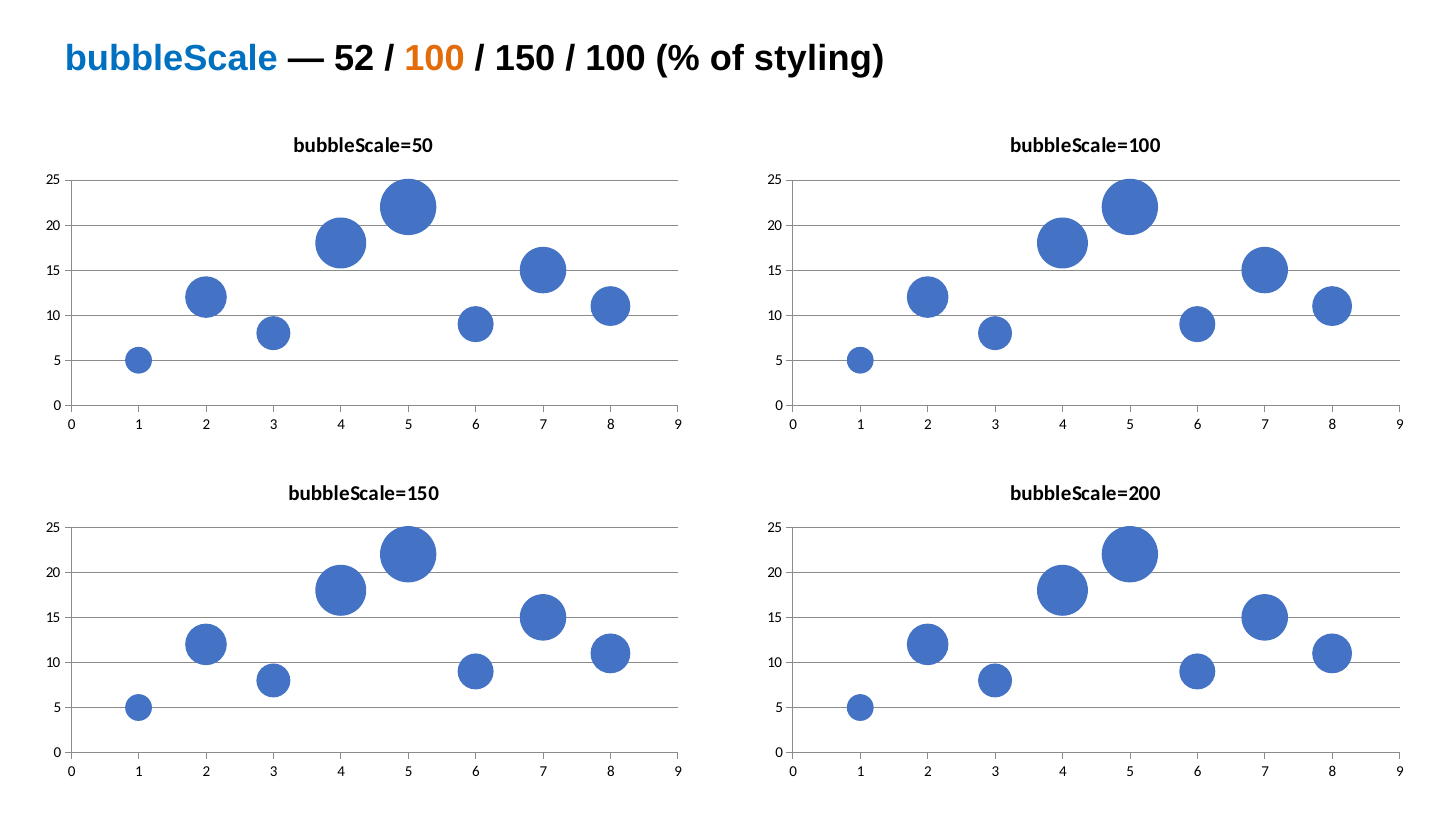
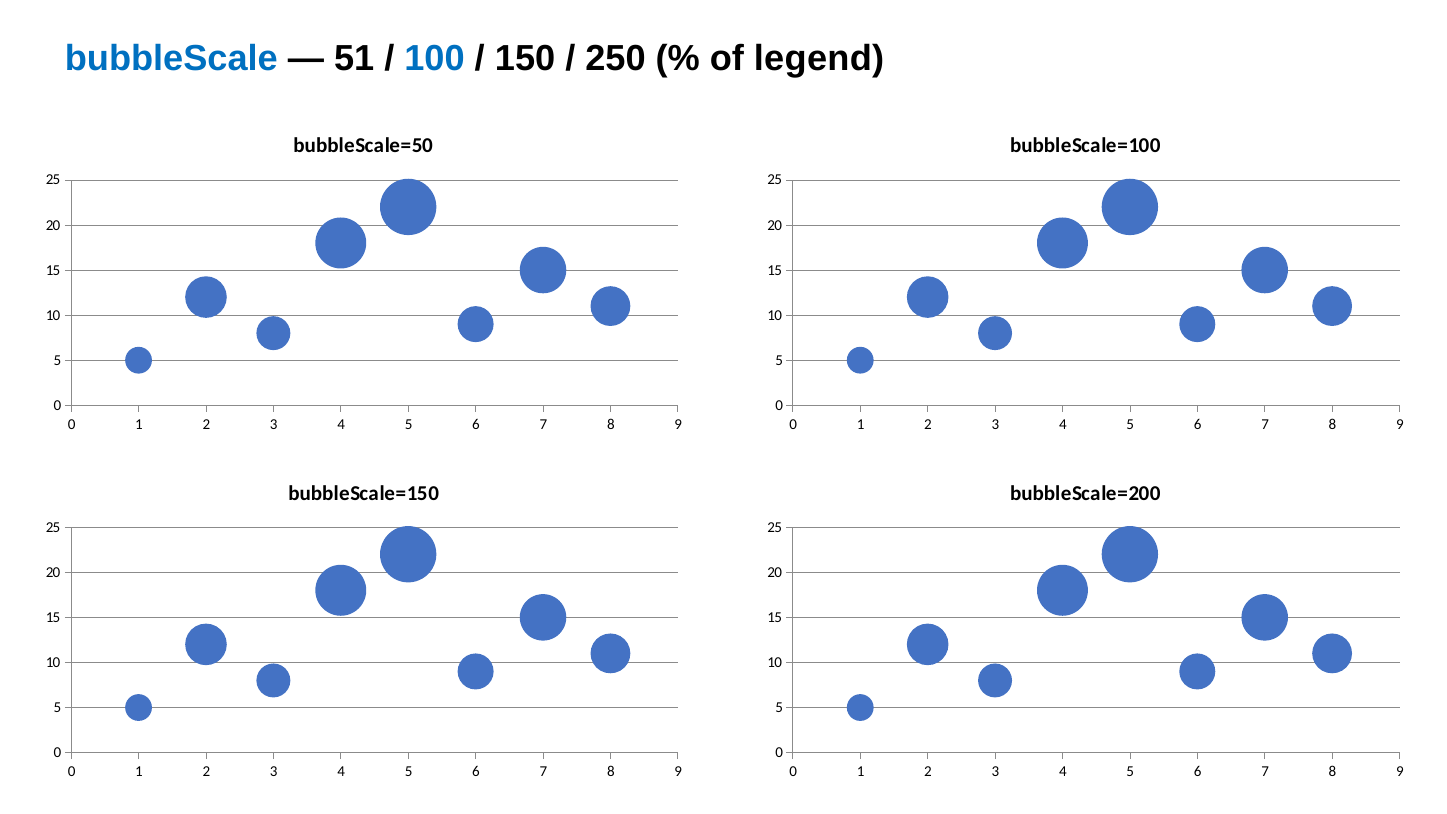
52: 52 -> 51
100 at (435, 59) colour: orange -> blue
100 at (615, 59): 100 -> 250
styling: styling -> legend
